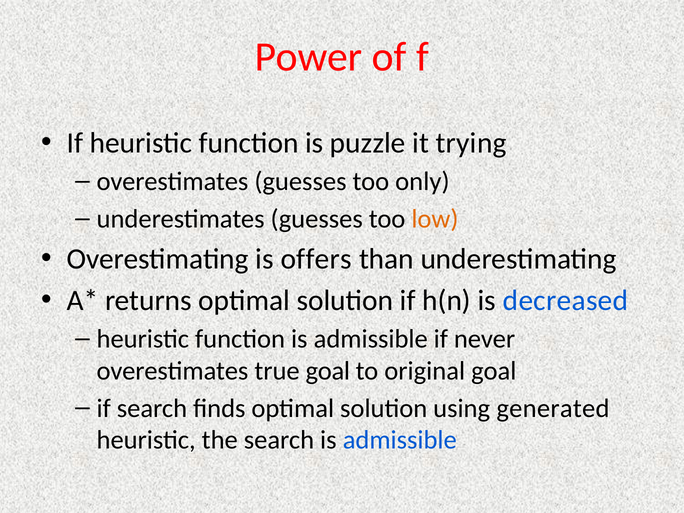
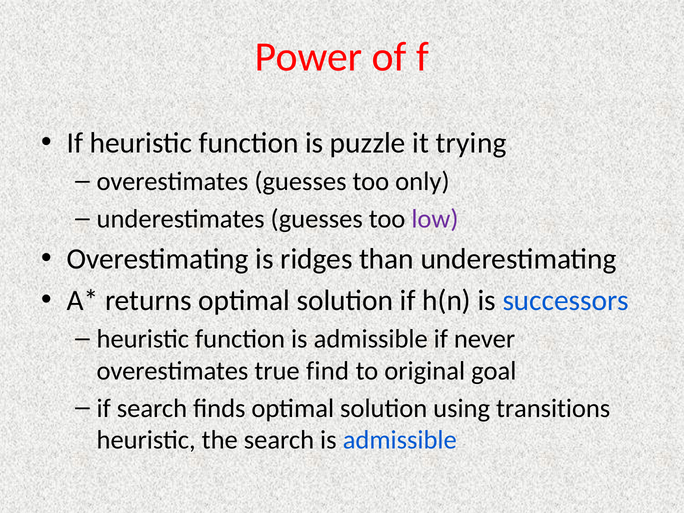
low colour: orange -> purple
offers: offers -> ridges
decreased: decreased -> successors
true goal: goal -> find
generated: generated -> transitions
